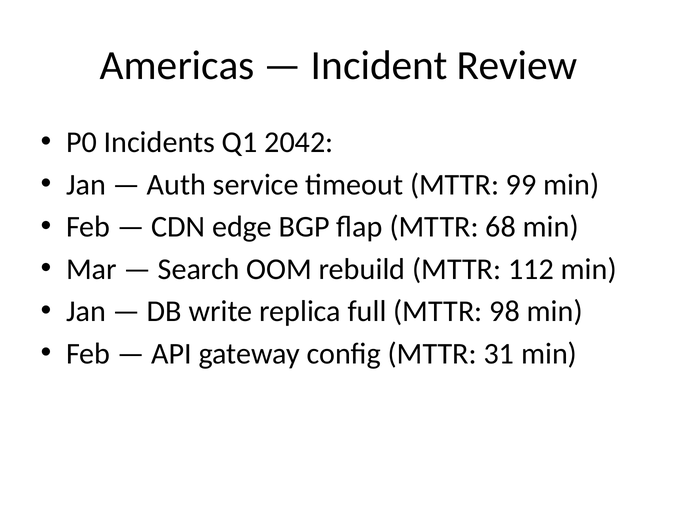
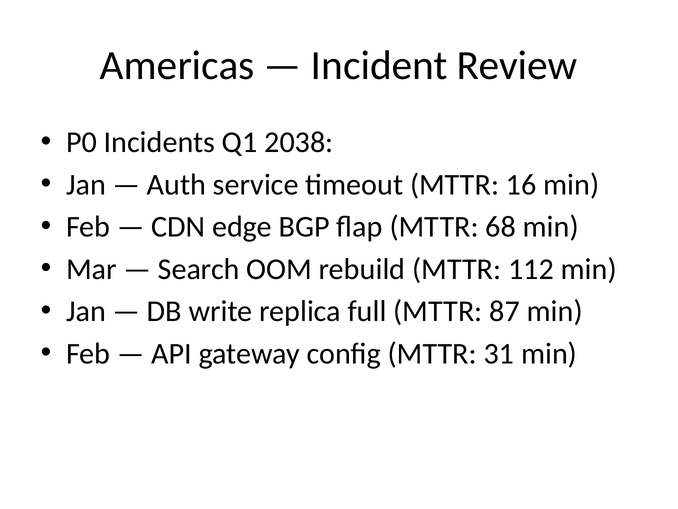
2042: 2042 -> 2038
99: 99 -> 16
98: 98 -> 87
